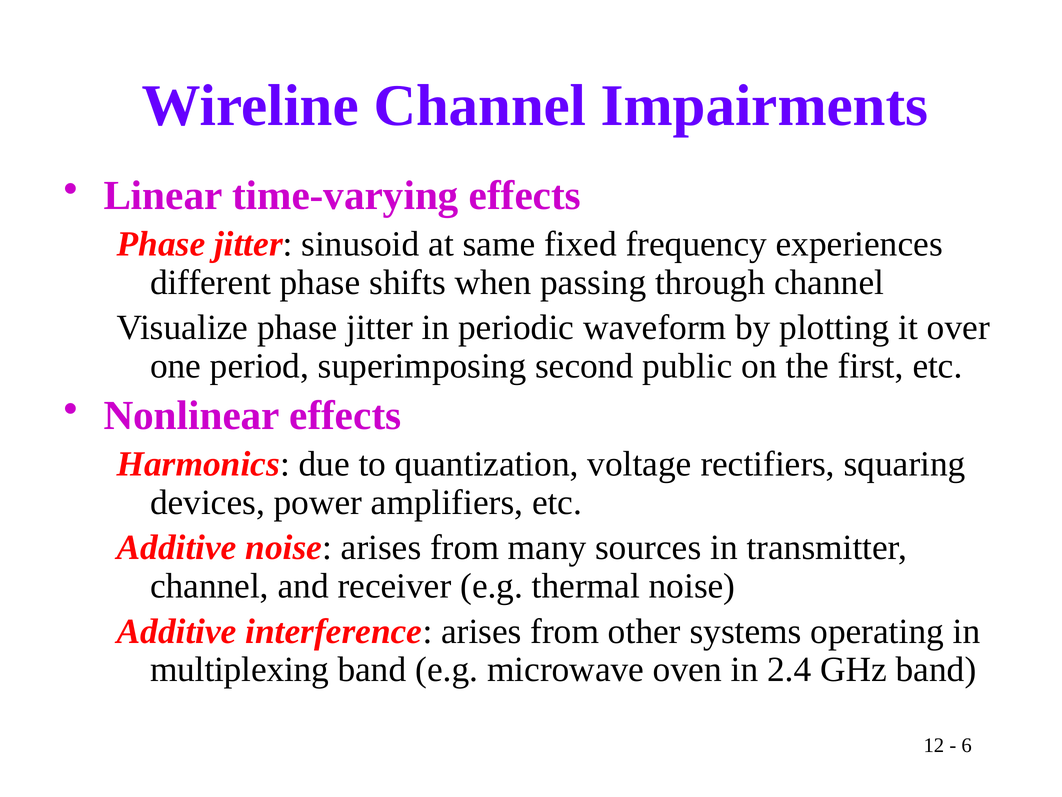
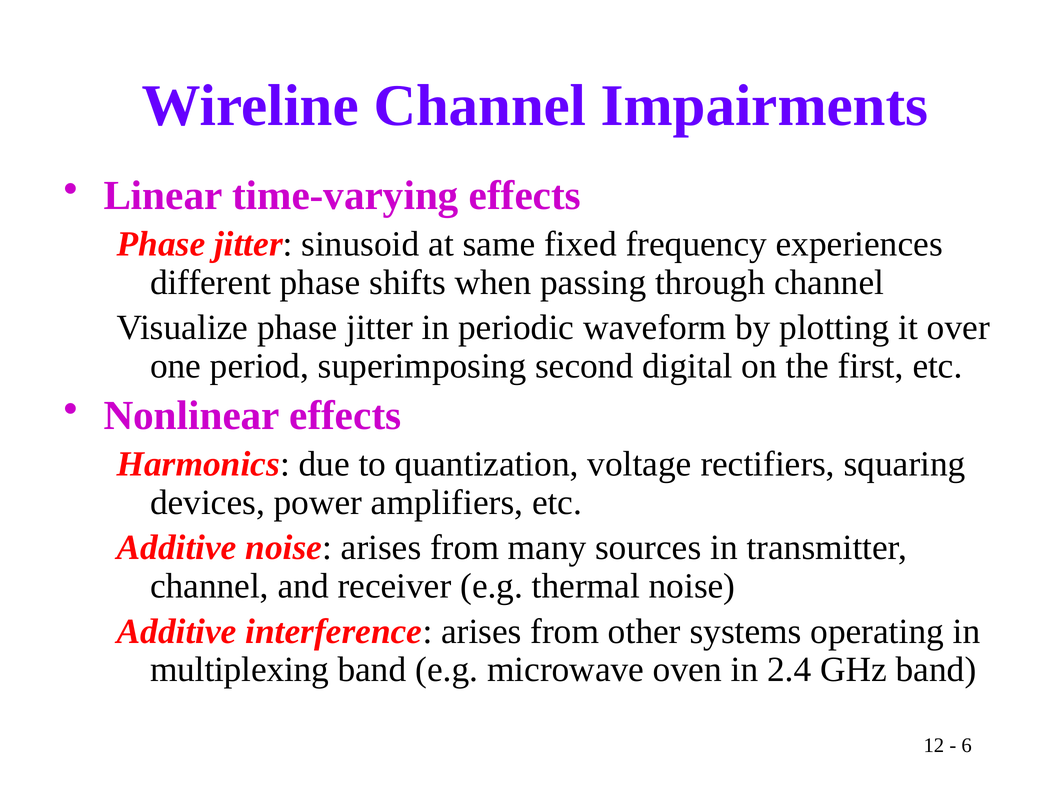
public: public -> digital
